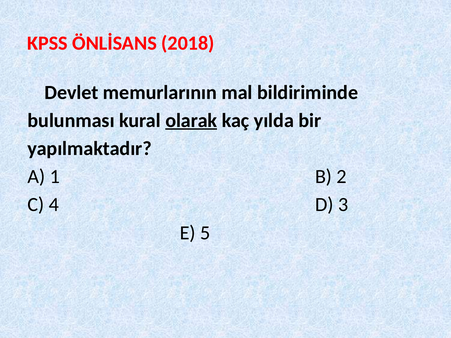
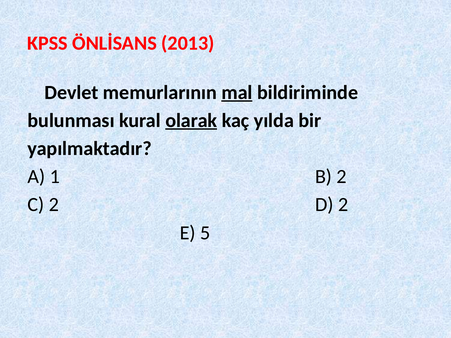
2018: 2018 -> 2013
mal underline: none -> present
C 4: 4 -> 2
D 3: 3 -> 2
